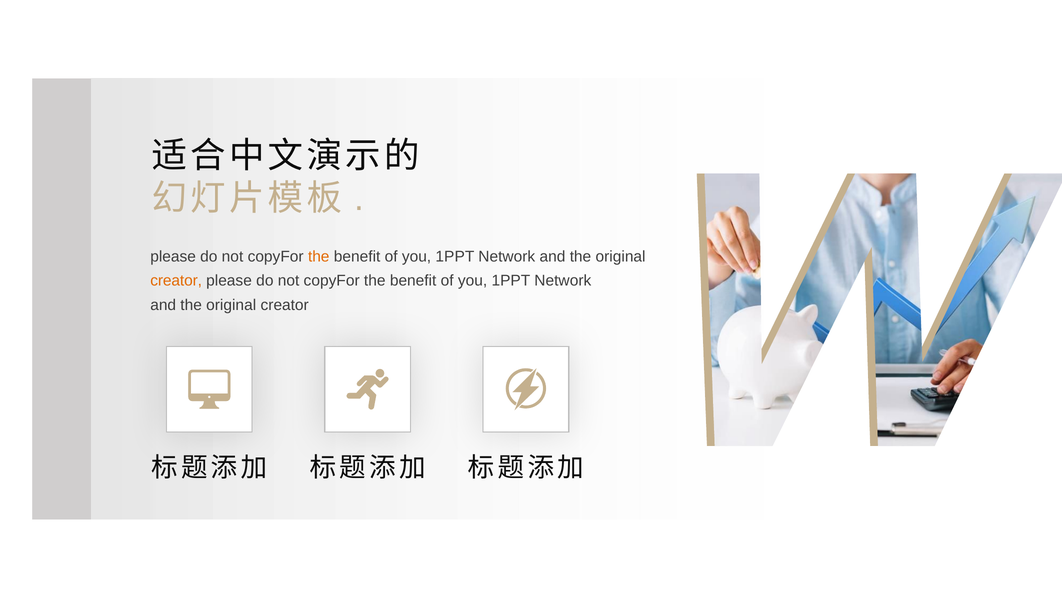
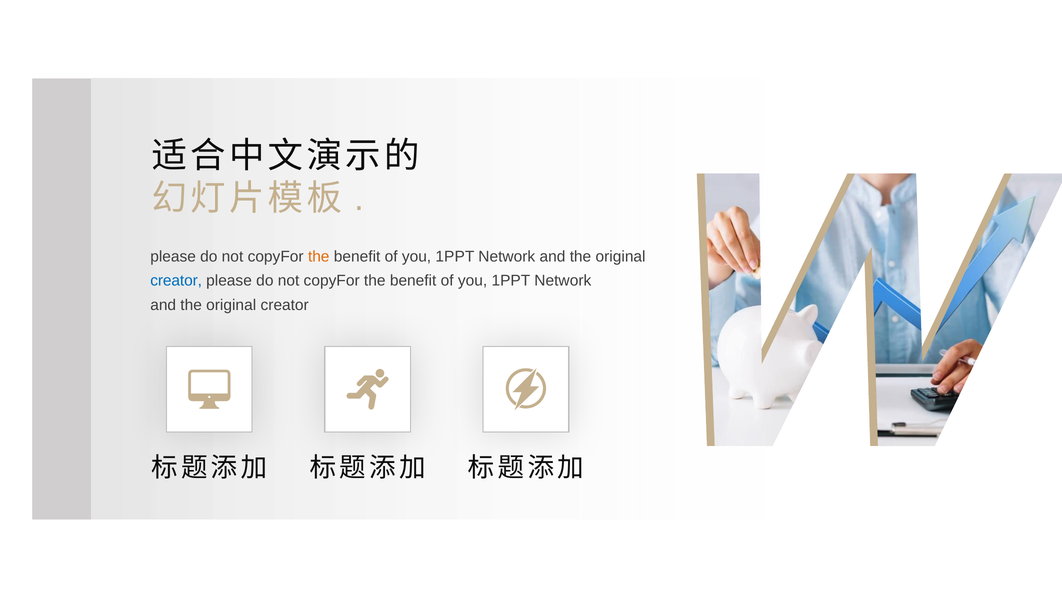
creator at (176, 281) colour: orange -> blue
